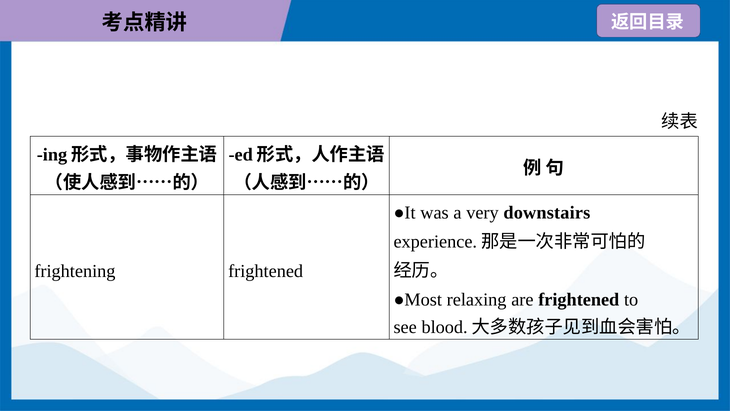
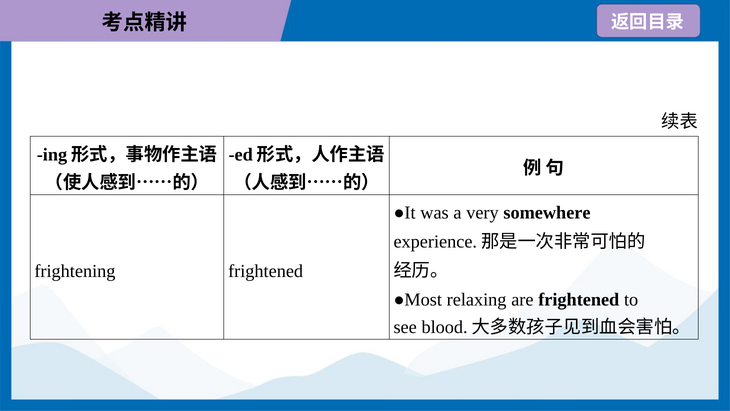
downstairs: downstairs -> somewhere
